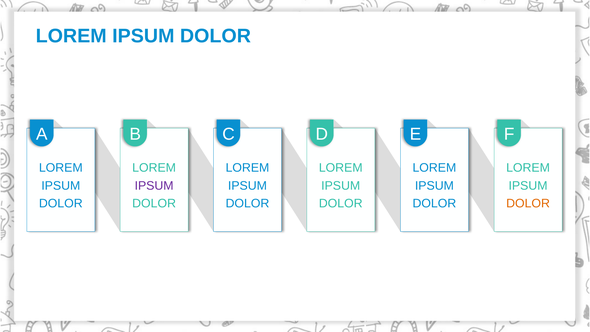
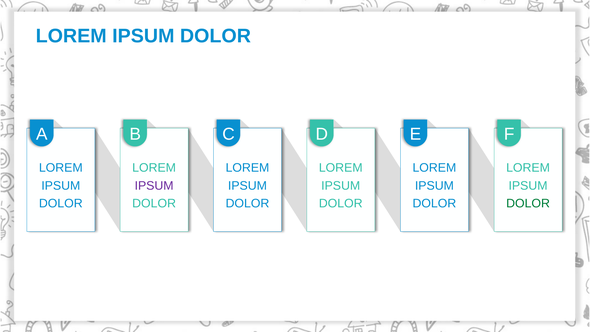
DOLOR at (528, 203) colour: orange -> green
